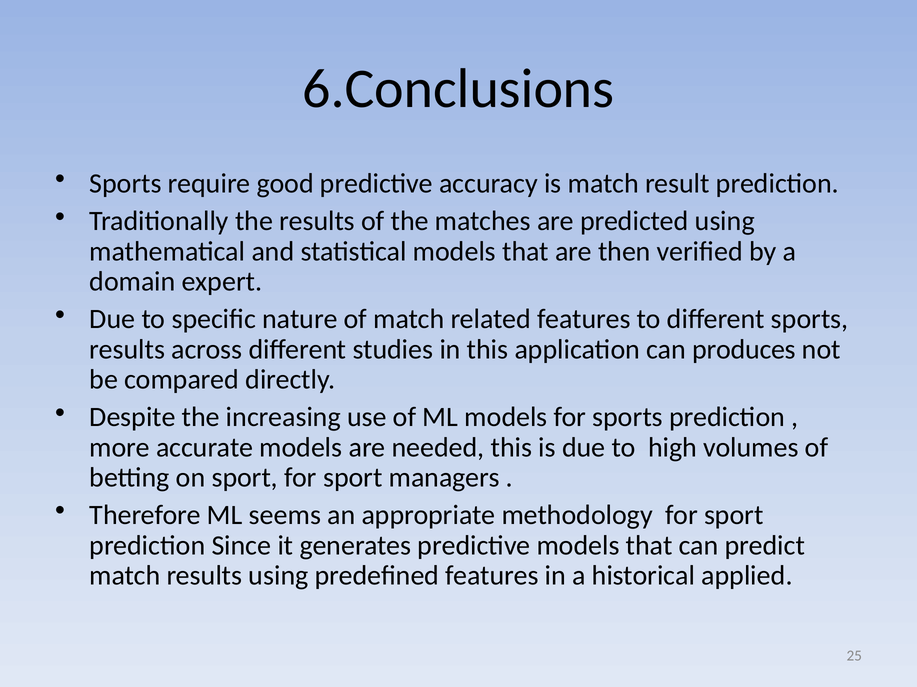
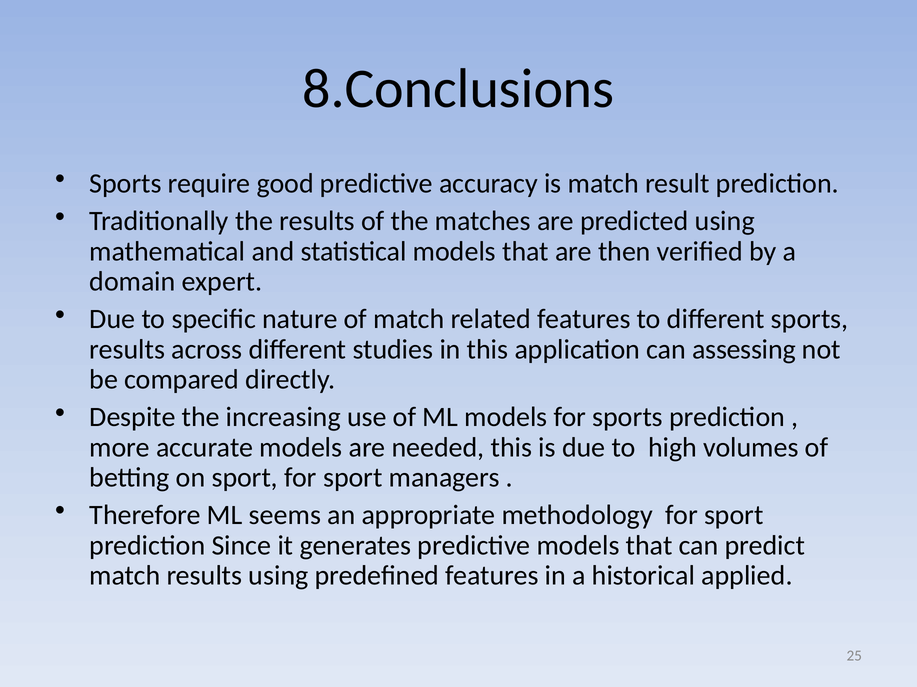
6.Conclusions: 6.Conclusions -> 8.Conclusions
produces: produces -> assessing
